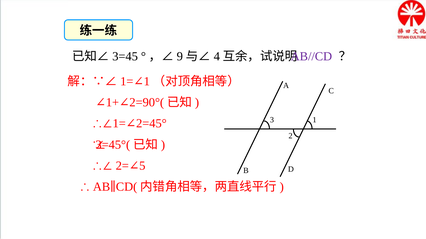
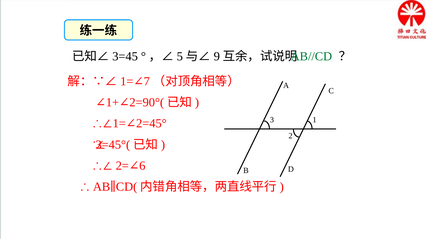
AB//CD colour: purple -> green
9: 9 -> 5
4: 4 -> 9
1 at (147, 82): 1 -> 7
5: 5 -> 6
